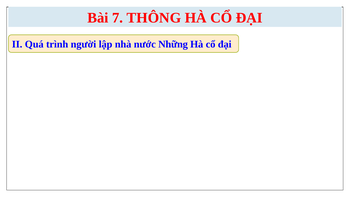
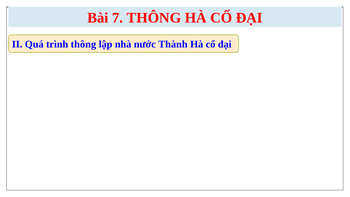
trình người: người -> thông
Những: Những -> Thành
